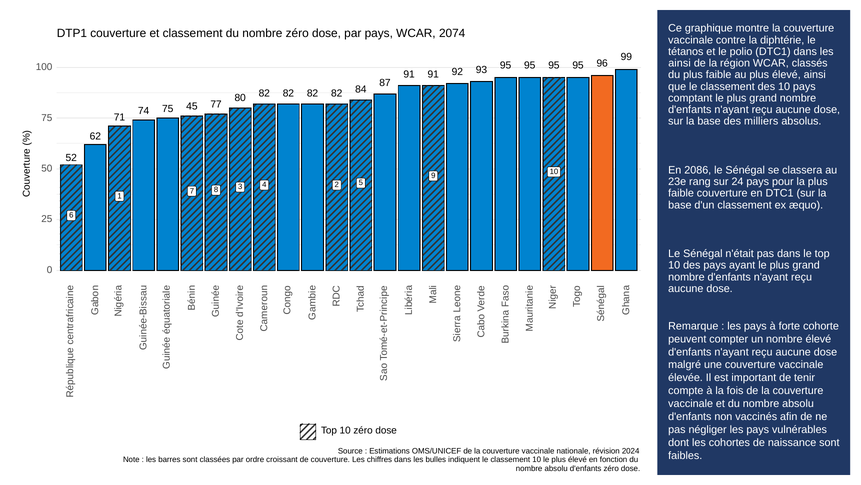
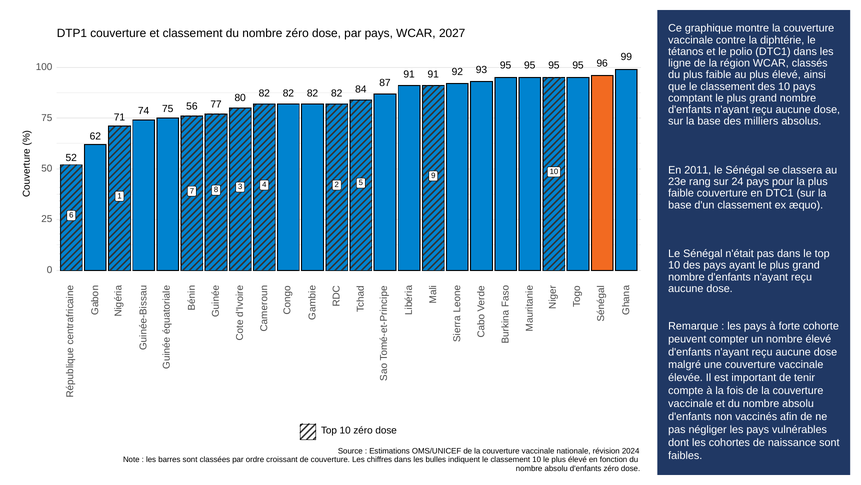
2074: 2074 -> 2027
ainsi at (680, 63): ainsi -> ligne
45: 45 -> 56
2086: 2086 -> 2011
